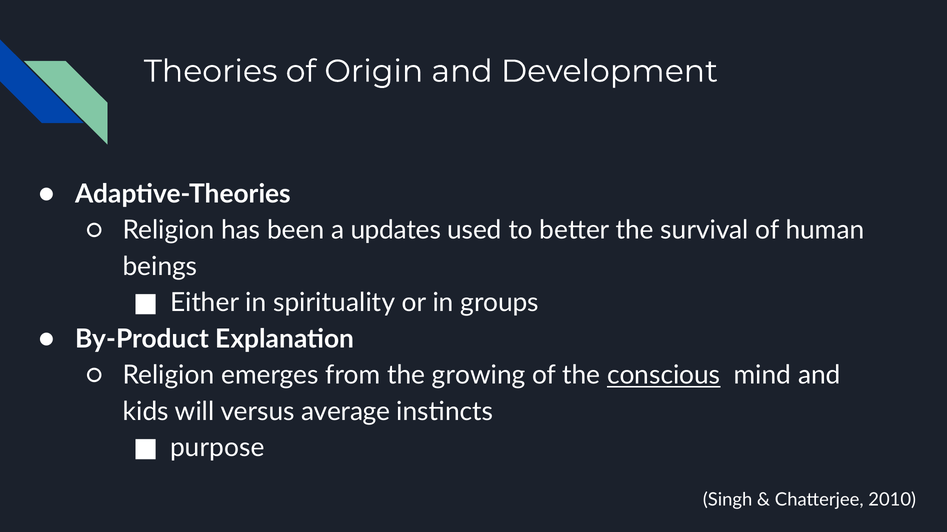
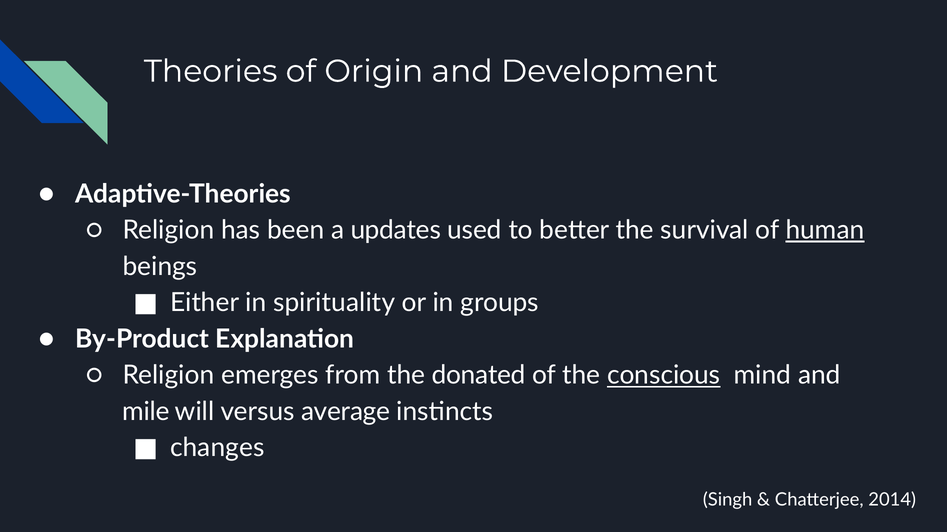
human underline: none -> present
growing: growing -> donated
kids: kids -> mile
purpose: purpose -> changes
2010: 2010 -> 2014
